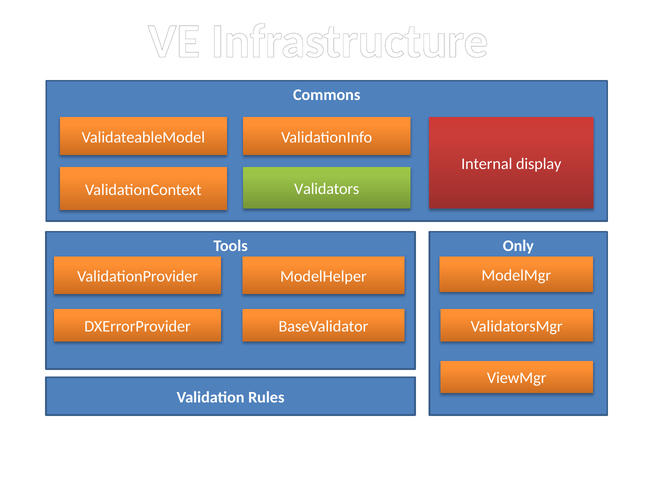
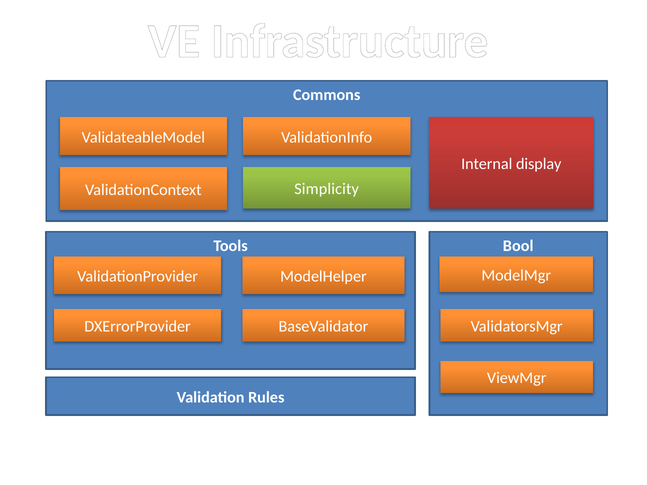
Validators: Validators -> Simplicity
Only: Only -> Bool
